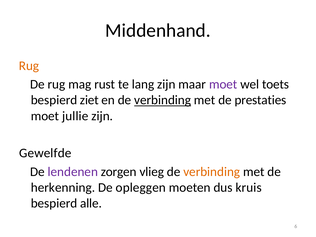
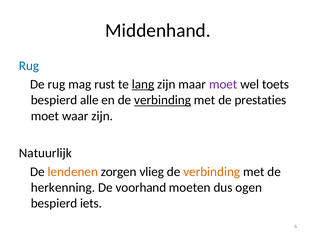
Rug at (29, 66) colour: orange -> blue
lang underline: none -> present
ziet: ziet -> alle
jullie: jullie -> waar
Gewelfde: Gewelfde -> Natuurlijk
lendenen colour: purple -> orange
opleggen: opleggen -> voorhand
kruis: kruis -> ogen
alle: alle -> iets
